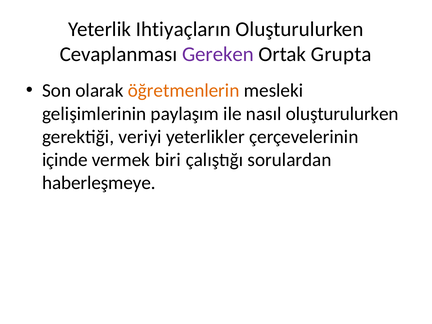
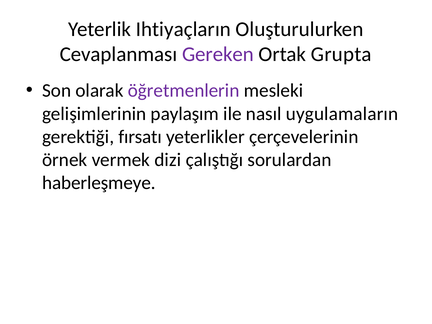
öğretmenlerin colour: orange -> purple
nasıl oluşturulurken: oluşturulurken -> uygulamaların
veriyi: veriyi -> fırsatı
içinde: içinde -> örnek
biri: biri -> dizi
